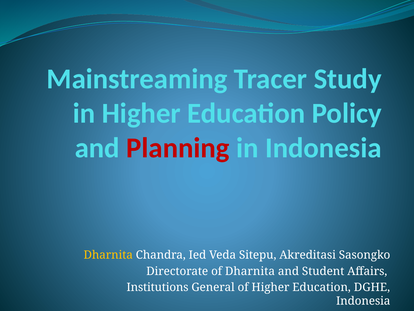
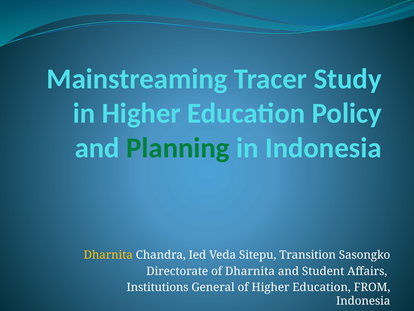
Planning colour: red -> green
Akreditasi: Akreditasi -> Transition
DGHE: DGHE -> FROM
